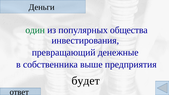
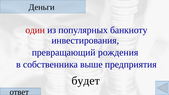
один colour: green -> red
общества: общества -> банкноту
денежные: денежные -> рождения
